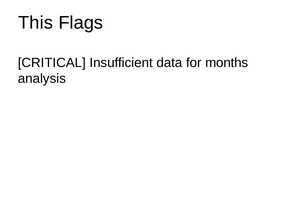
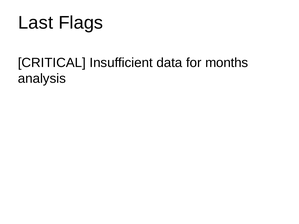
This: This -> Last
